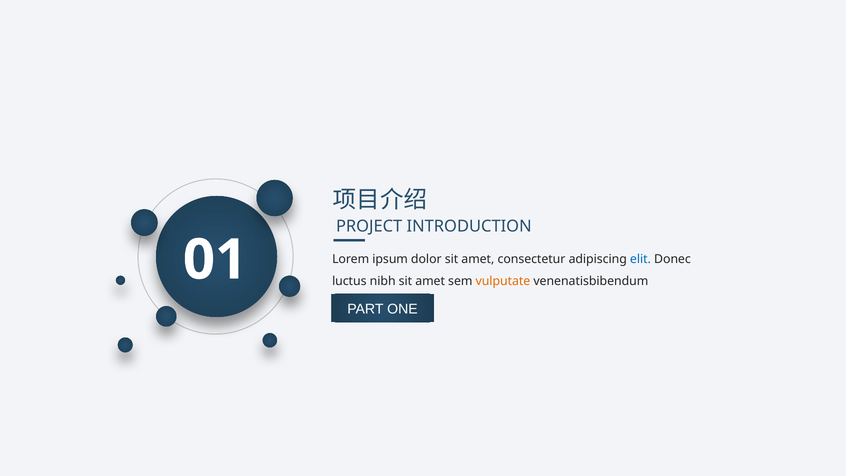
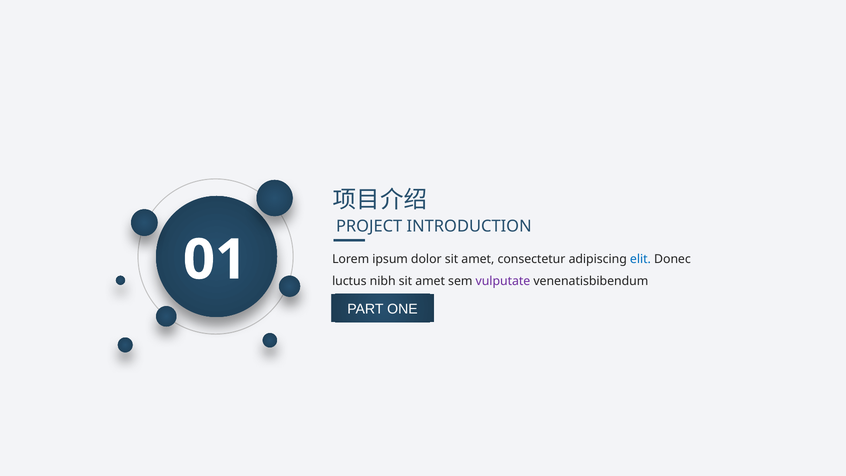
vulputate colour: orange -> purple
